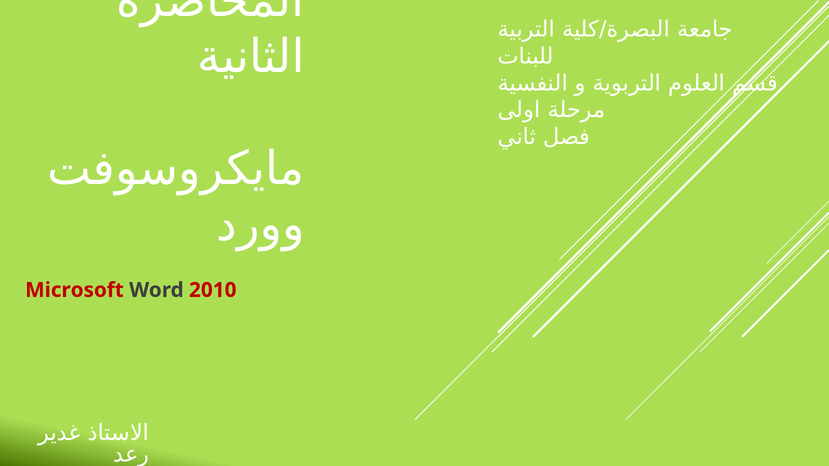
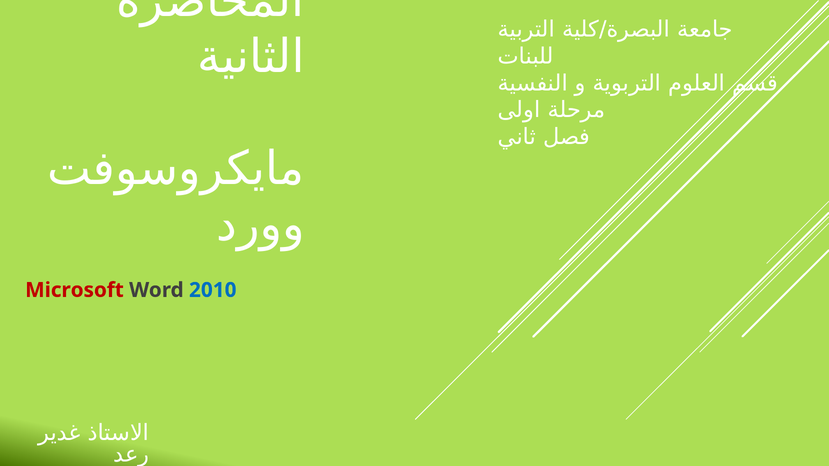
2010 colour: red -> blue
